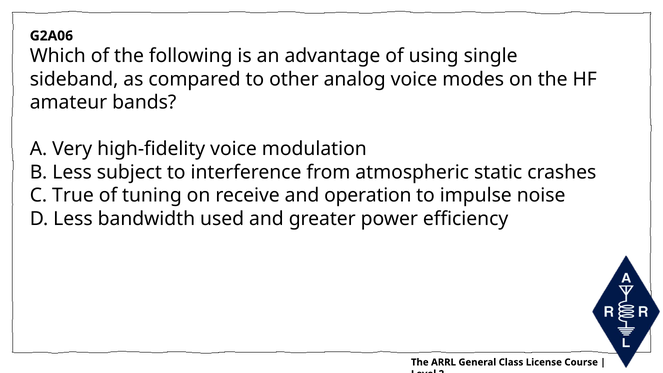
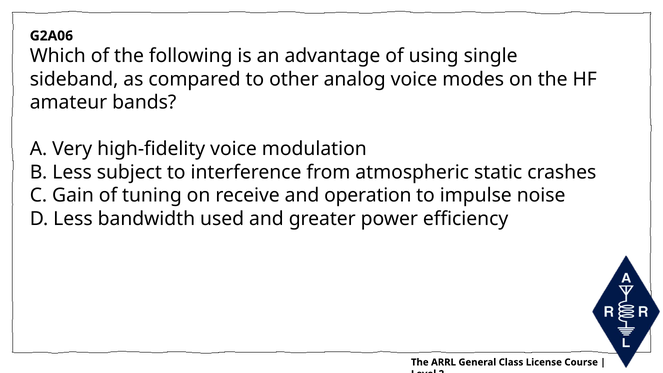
True: True -> Gain
